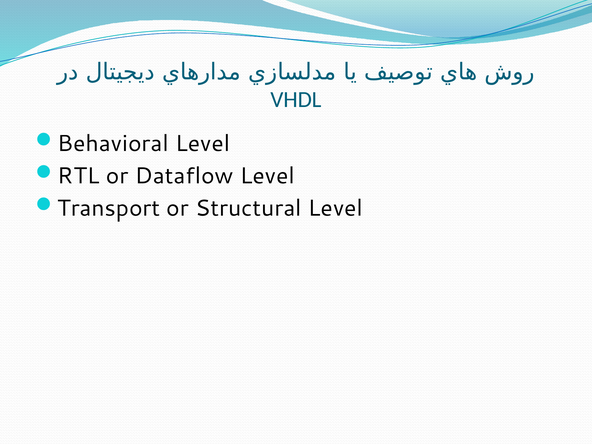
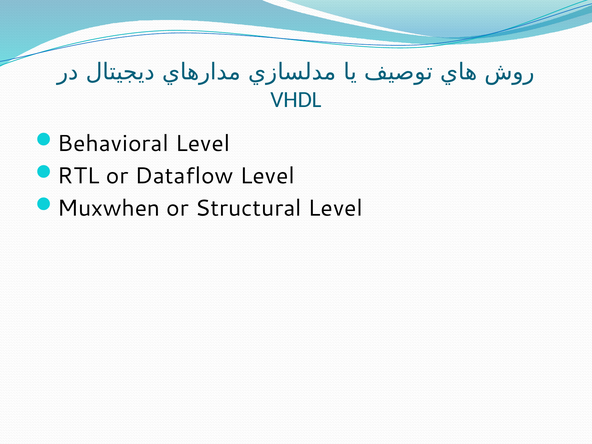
Transport: Transport -> Muxwhen
